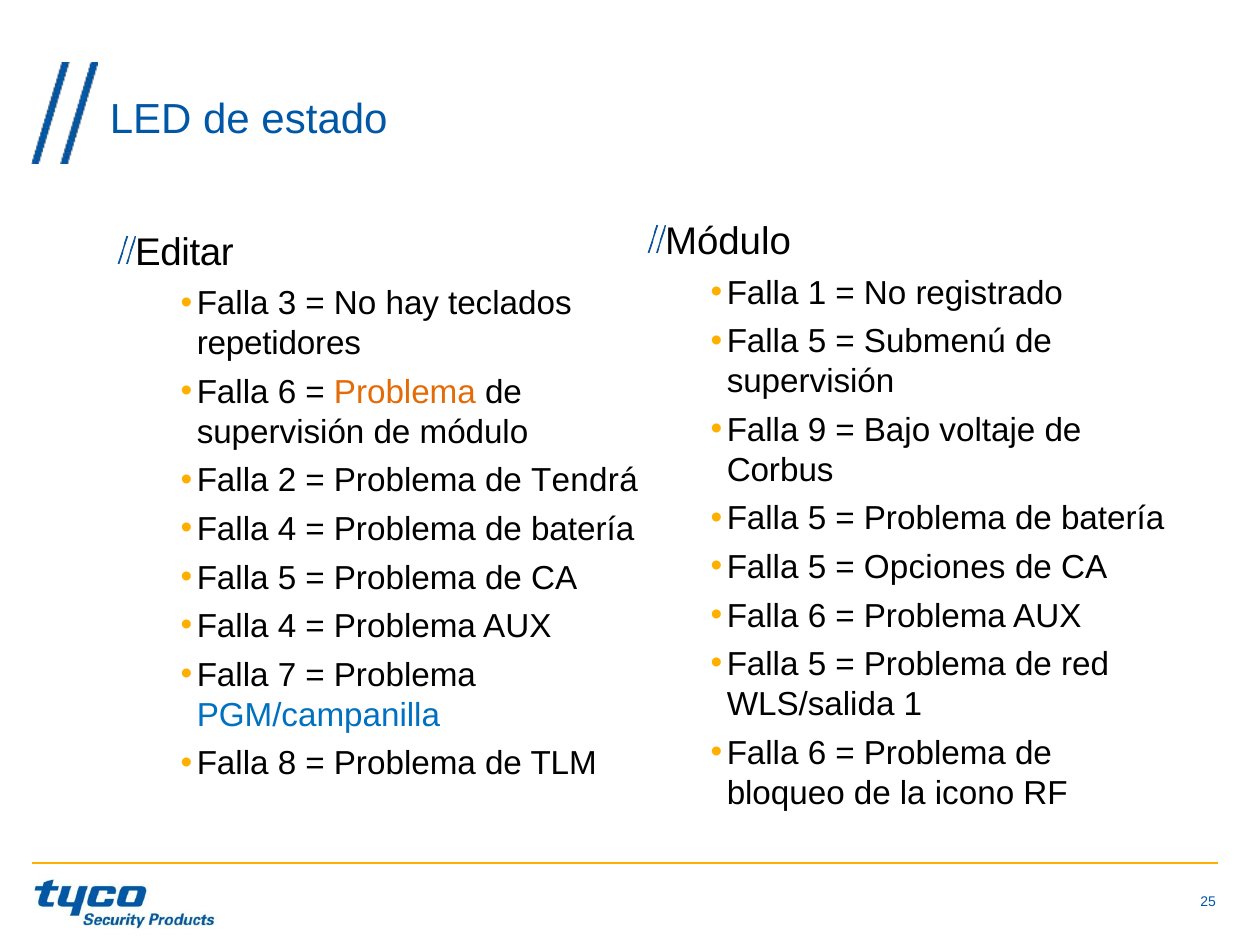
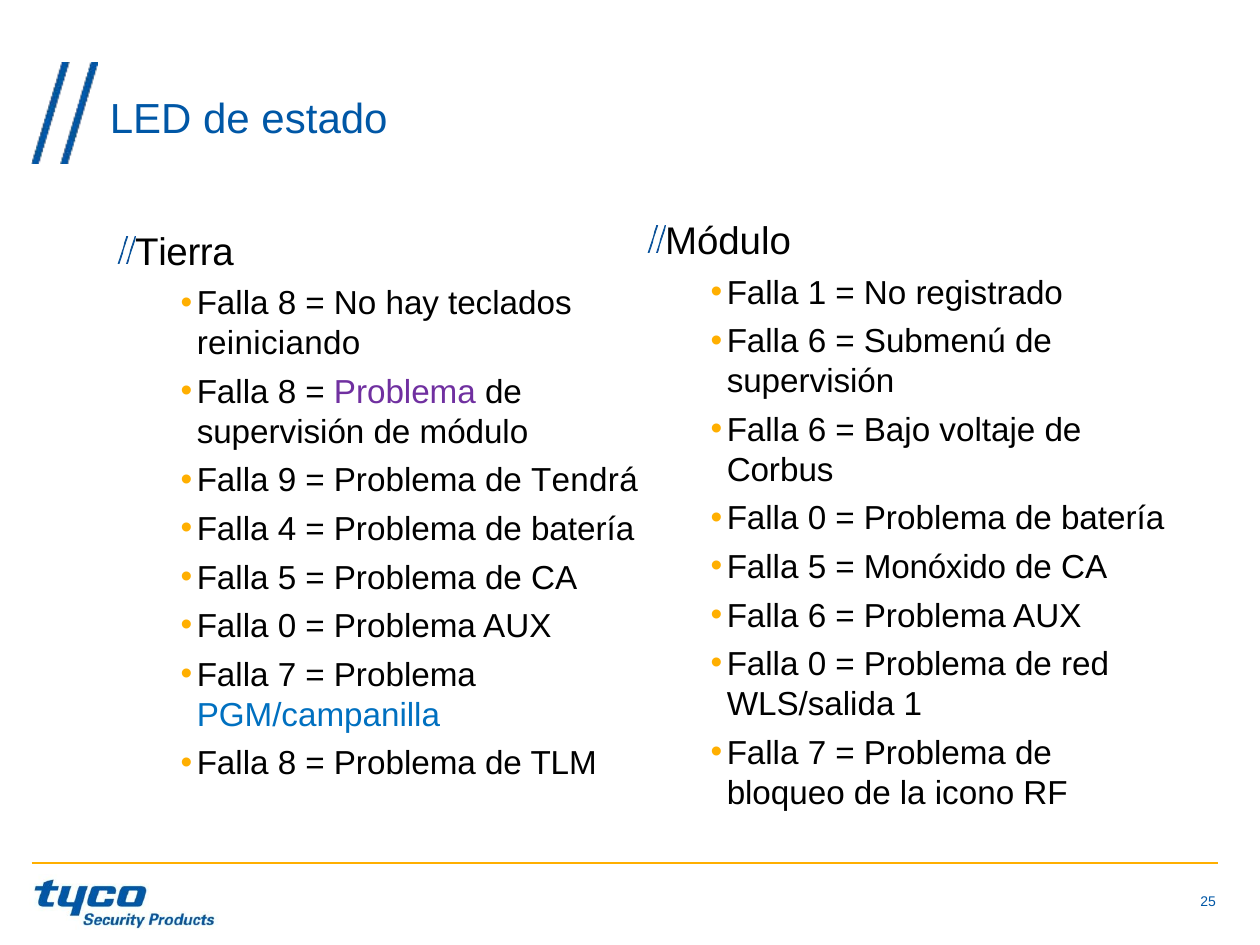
Editar: Editar -> Tierra
3 at (287, 304): 3 -> 8
5 at (817, 342): 5 -> 6
repetidores: repetidores -> reiniciando
6 at (287, 392): 6 -> 8
Problema at (405, 392) colour: orange -> purple
9 at (817, 430): 9 -> 6
2: 2 -> 9
5 at (817, 519): 5 -> 0
Opciones: Opciones -> Monóxido
4 at (287, 627): 4 -> 0
5 at (817, 665): 5 -> 0
6 at (817, 753): 6 -> 7
